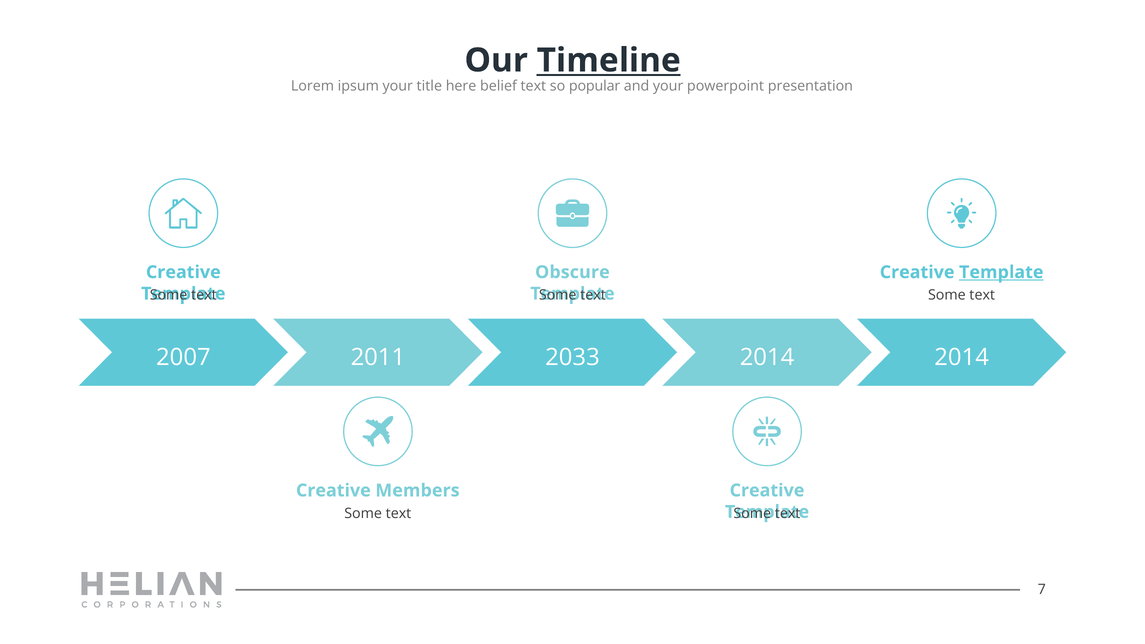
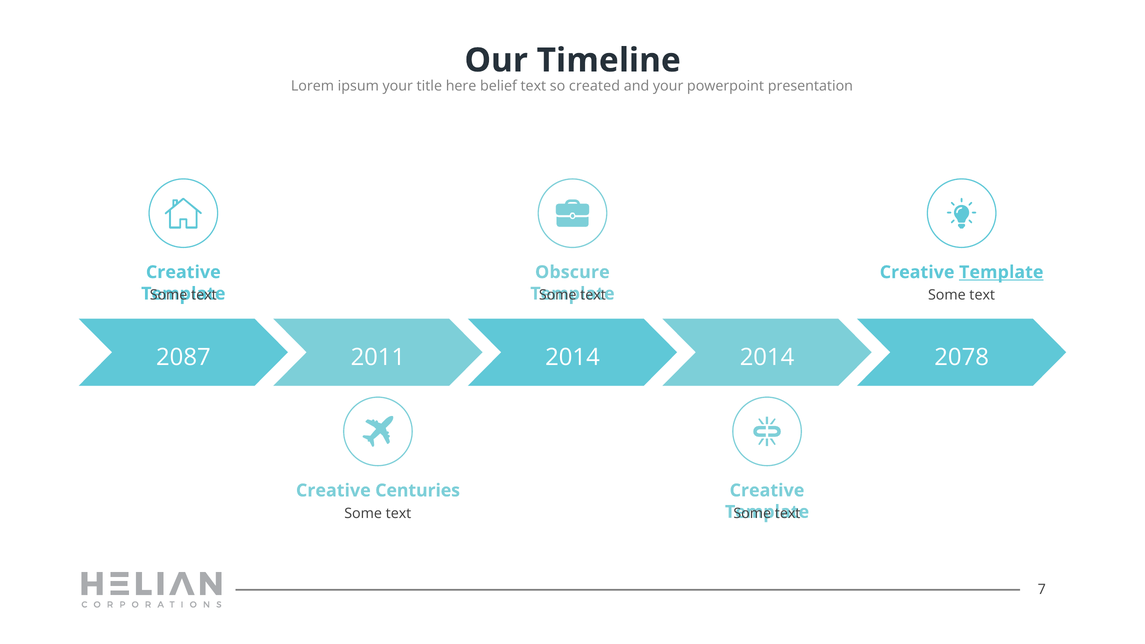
Timeline underline: present -> none
popular: popular -> created
2007: 2007 -> 2087
2011 2033: 2033 -> 2014
2014 2014: 2014 -> 2078
Members: Members -> Centuries
